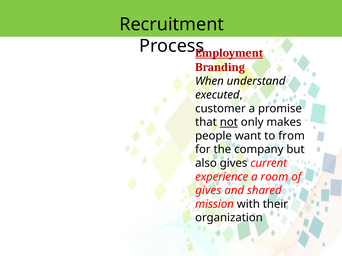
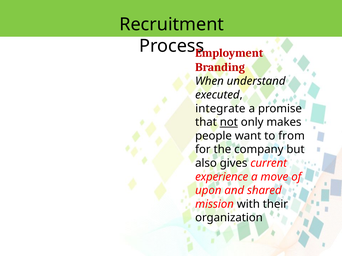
Employment underline: present -> none
customer: customer -> integrate
room: room -> move
gives at (208, 191): gives -> upon
